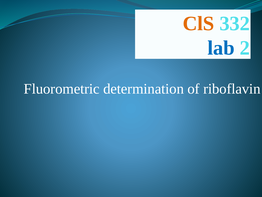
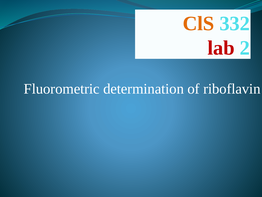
lab colour: blue -> red
